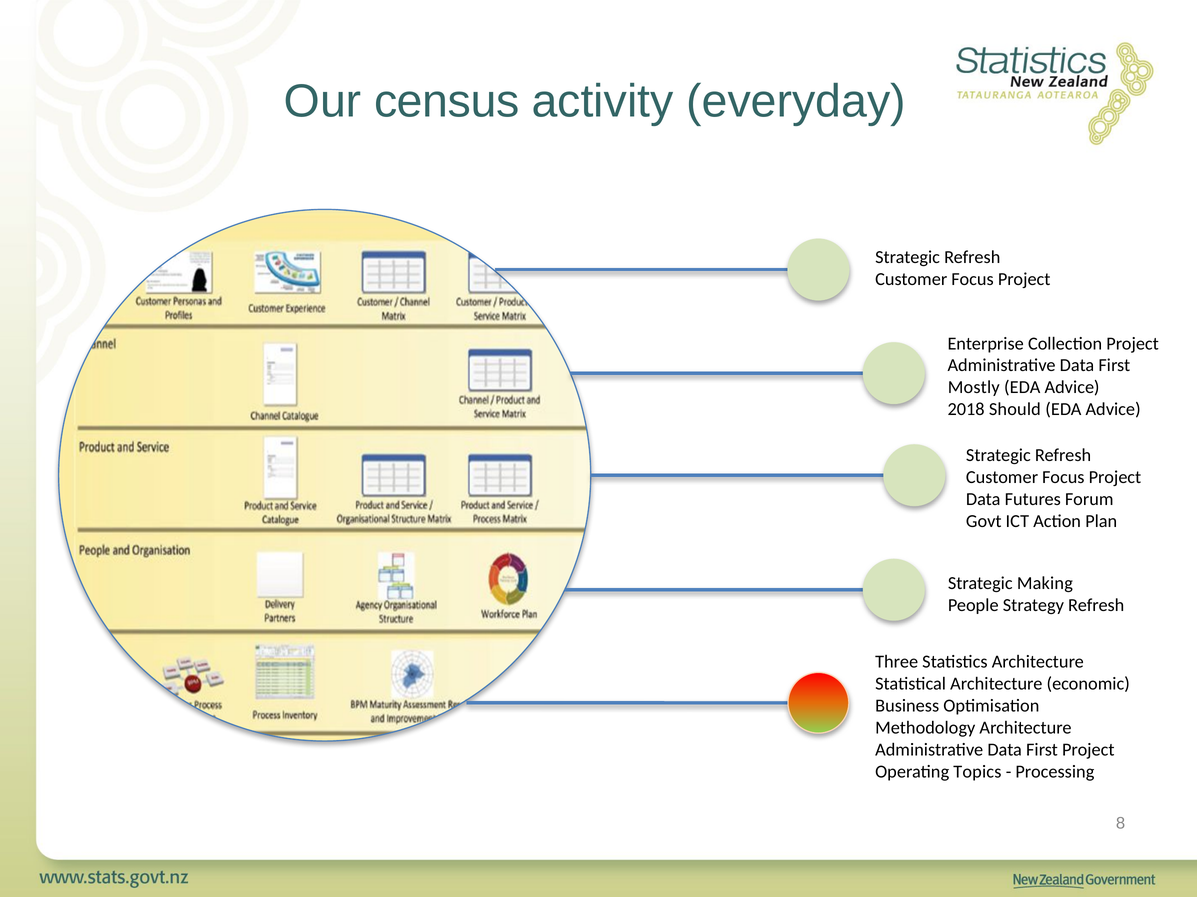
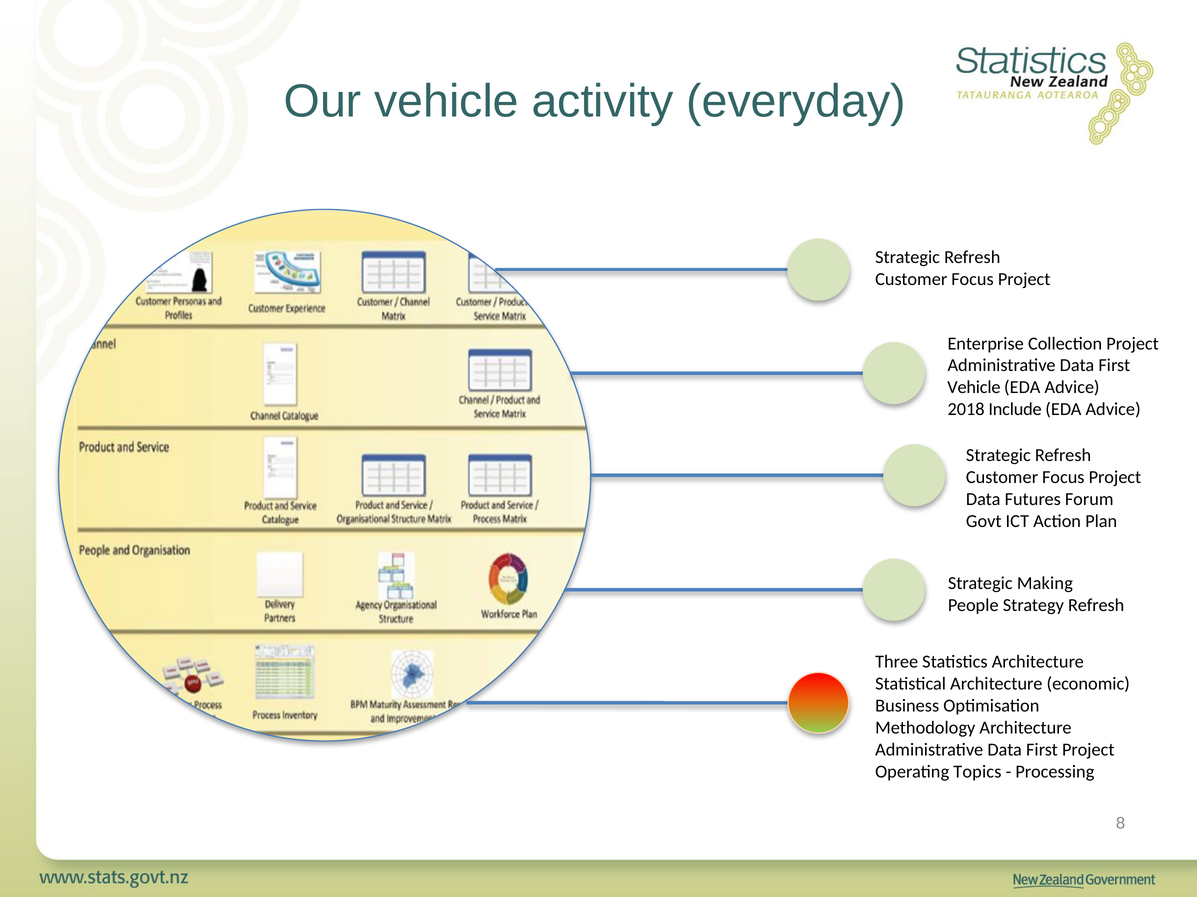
Our census: census -> vehicle
Mostly at (974, 388): Mostly -> Vehicle
Should: Should -> Include
